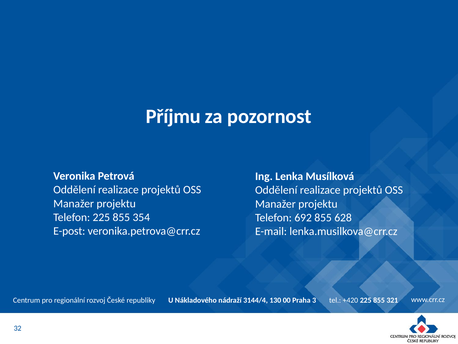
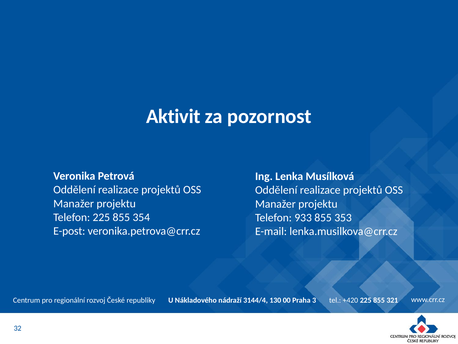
Příjmu: Příjmu -> Aktivit
692: 692 -> 933
628: 628 -> 353
